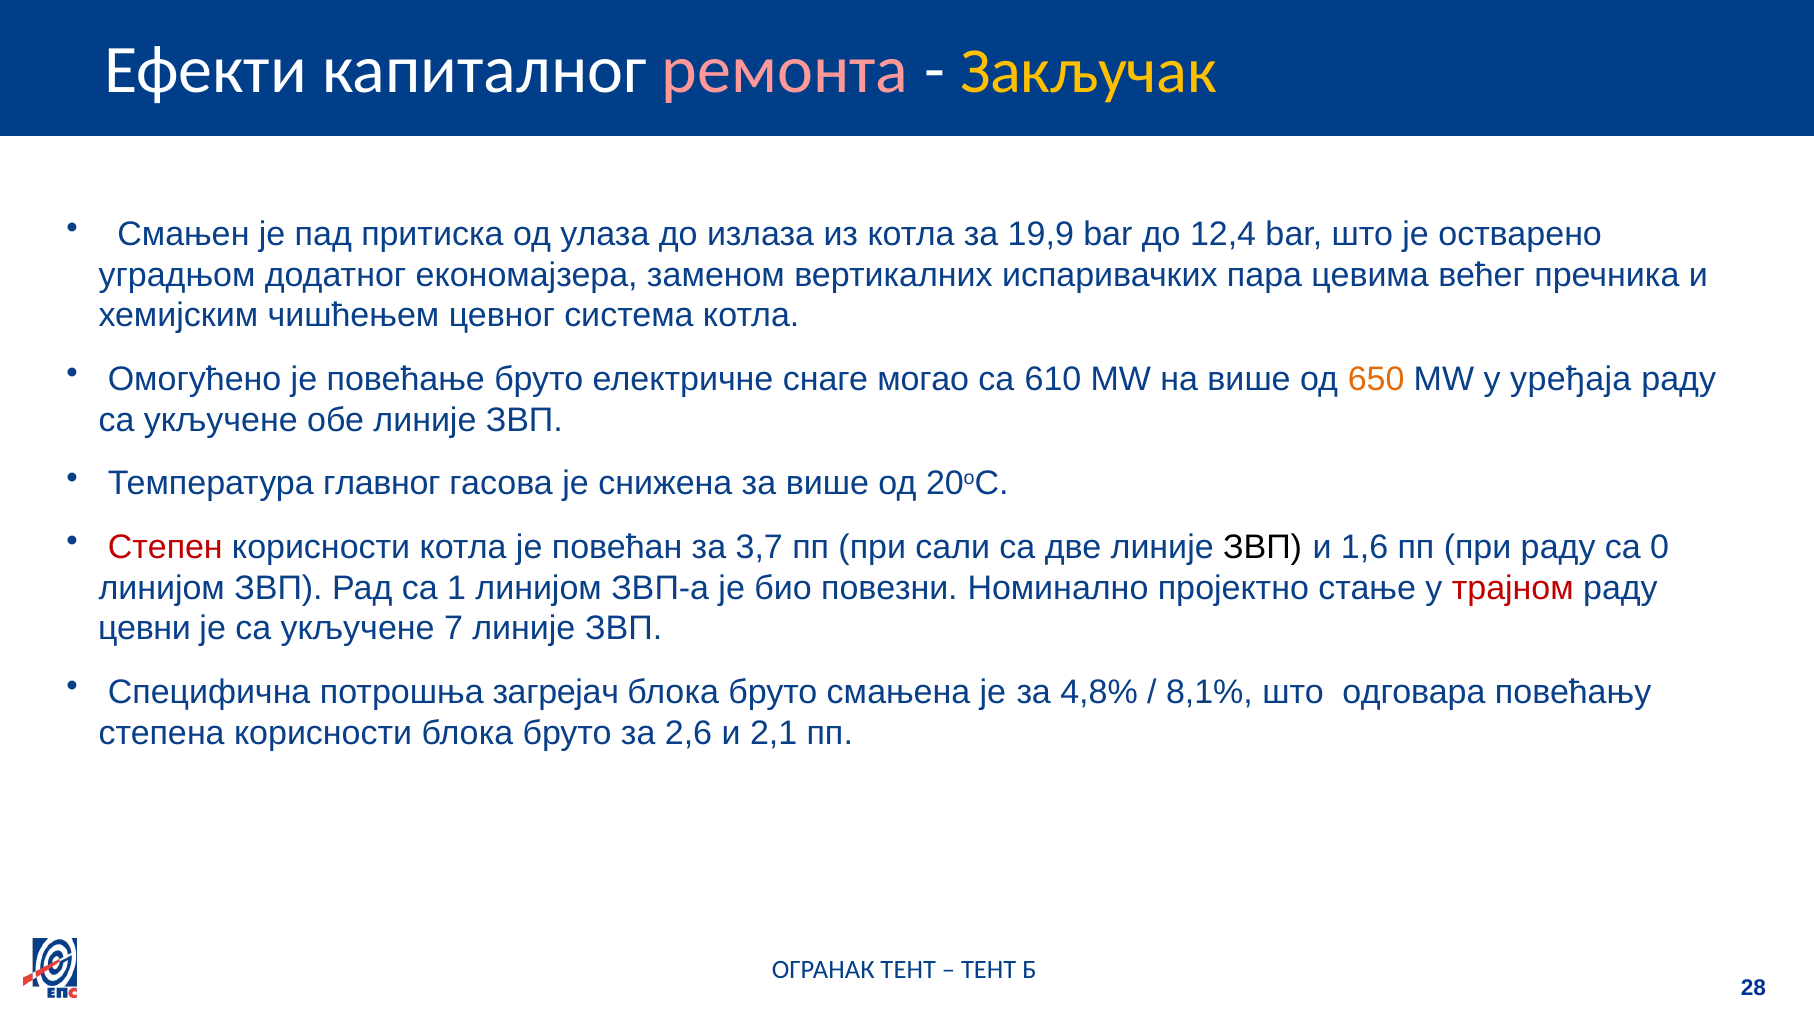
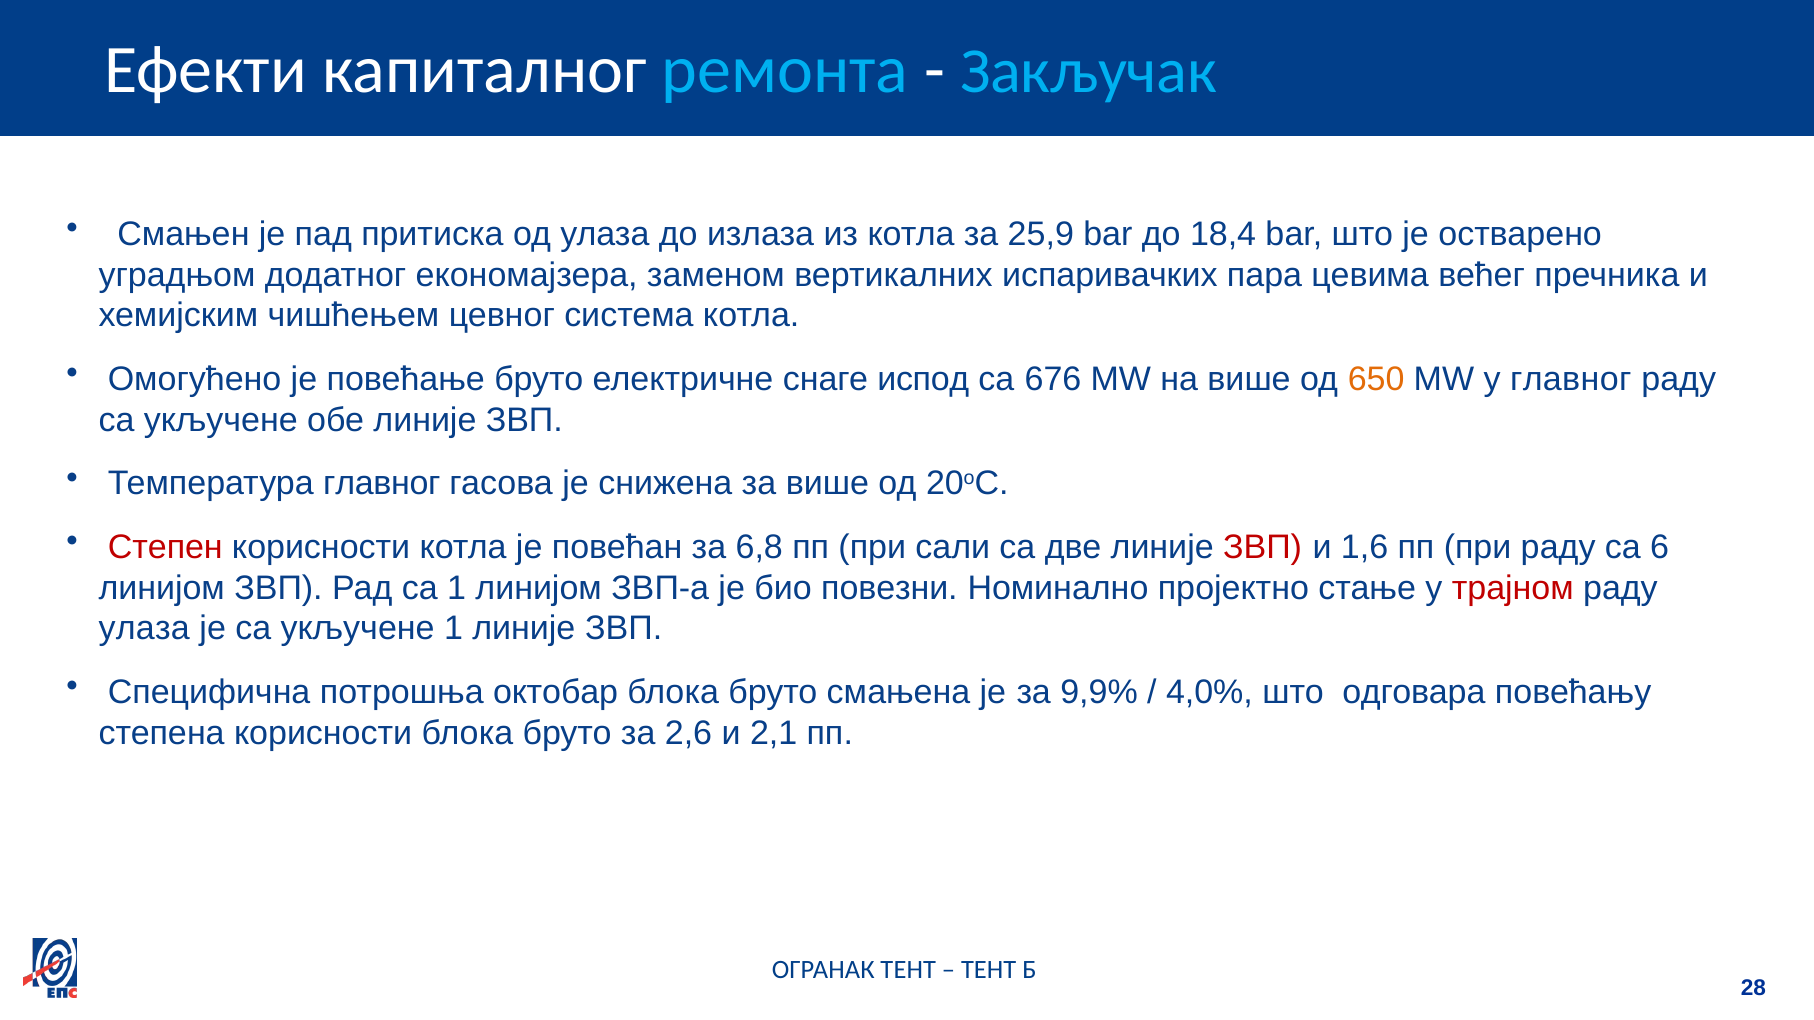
ремонта colour: pink -> light blue
Закључак colour: yellow -> light blue
19,9: 19,9 -> 25,9
12,4: 12,4 -> 18,4
могао: могао -> испод
610: 610 -> 676
у уређаја: уређаја -> главног
3,7: 3,7 -> 6,8
ЗВП at (1263, 547) colour: black -> red
0: 0 -> 6
цевни at (144, 629): цевни -> улаза
укључене 7: 7 -> 1
загрејач: загрејач -> октобар
4,8%: 4,8% -> 9,9%
8,1%: 8,1% -> 4,0%
